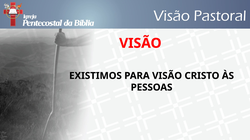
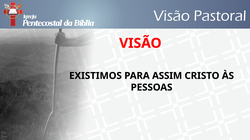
PARA VISÃO: VISÃO -> ASSIM
